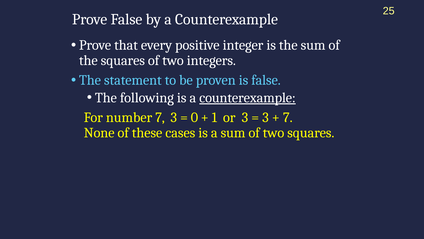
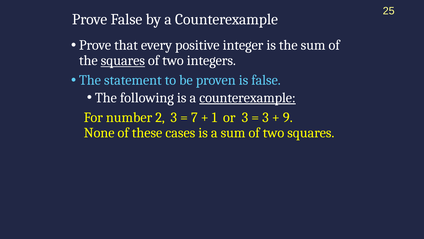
squares at (123, 60) underline: none -> present
number 7: 7 -> 2
0: 0 -> 7
7 at (288, 117): 7 -> 9
